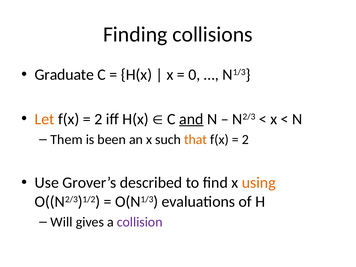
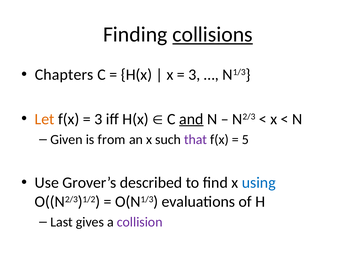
collisions underline: none -> present
Graduate: Graduate -> Chapters
0 at (194, 75): 0 -> 3
2 at (98, 119): 2 -> 3
Them: Them -> Given
been: been -> from
that colour: orange -> purple
2 at (245, 139): 2 -> 5
using colour: orange -> blue
Will: Will -> Last
